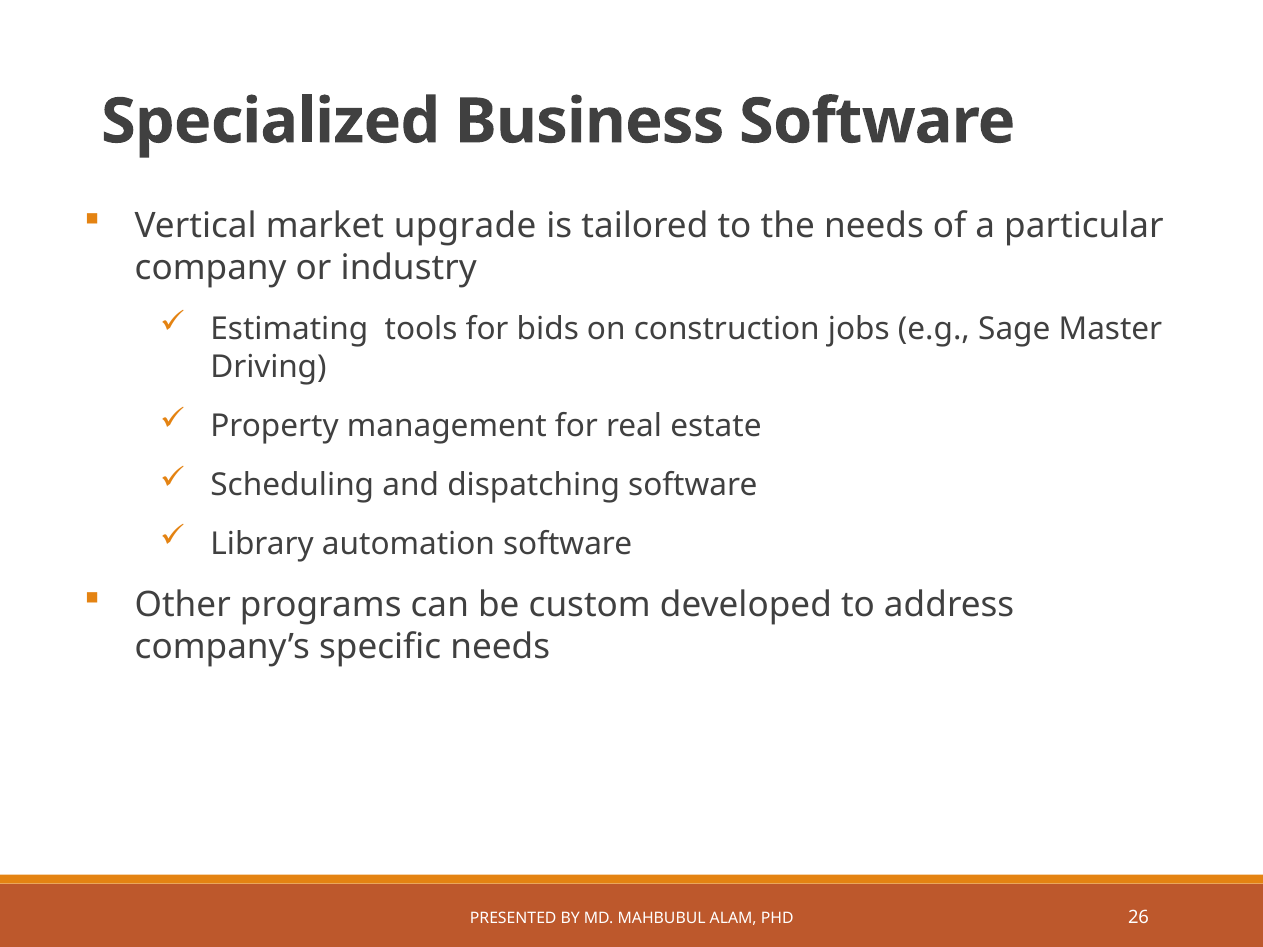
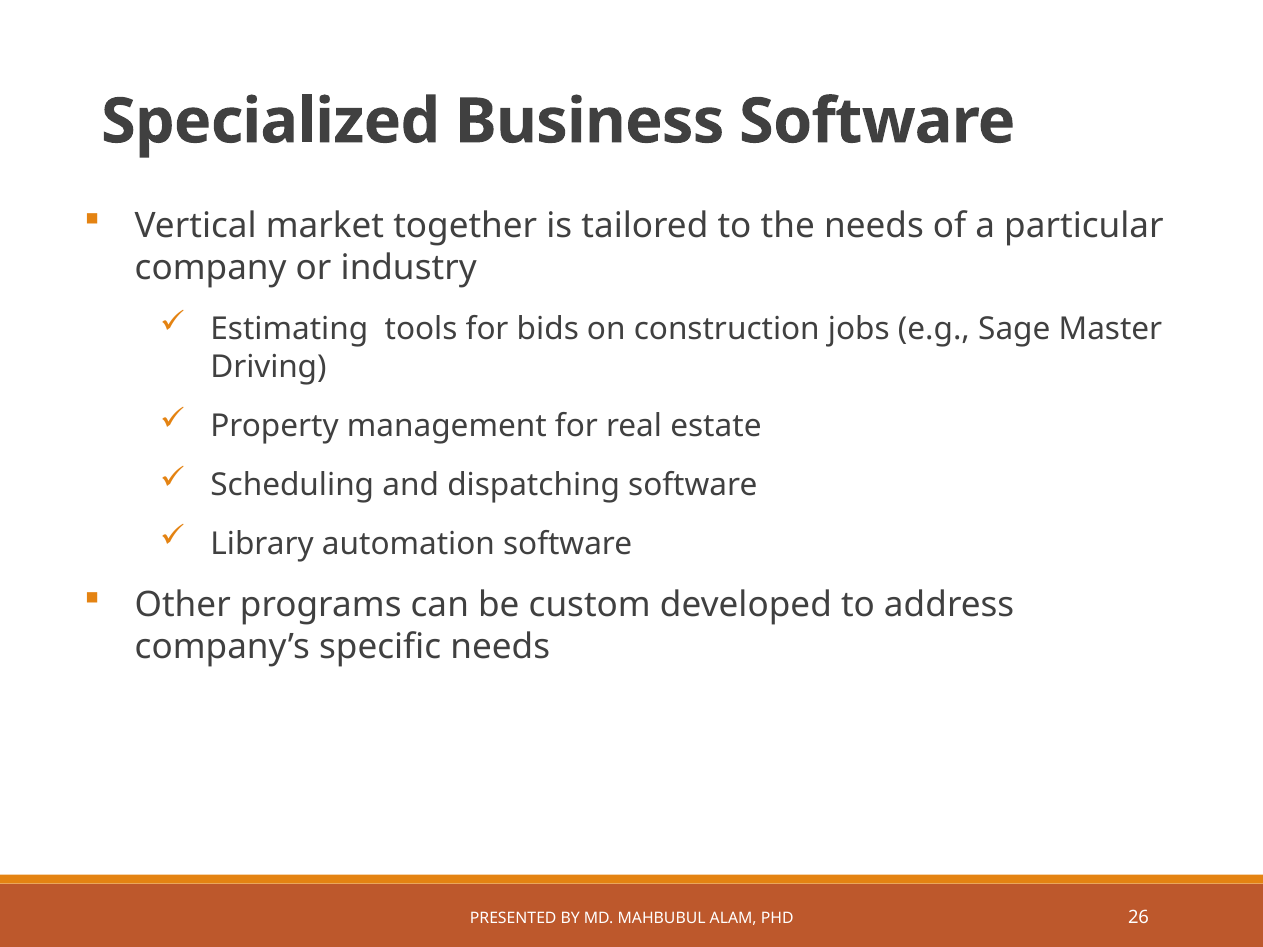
upgrade: upgrade -> together
